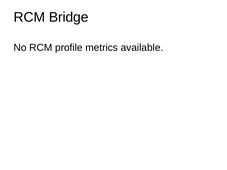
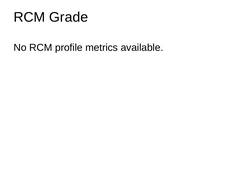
Bridge: Bridge -> Grade
